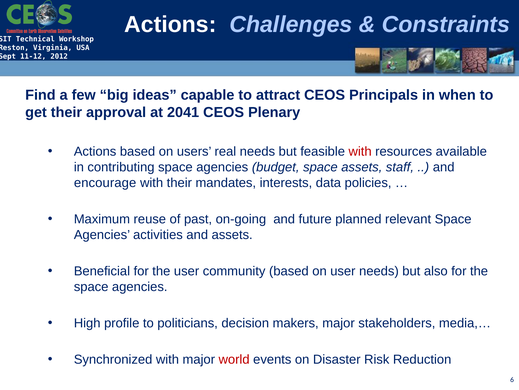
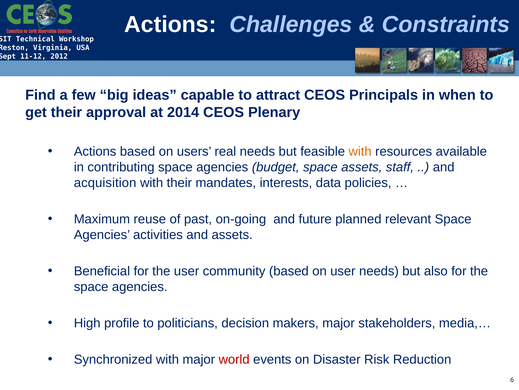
2041: 2041 -> 2014
with at (360, 151) colour: red -> orange
encourage: encourage -> acquisition
